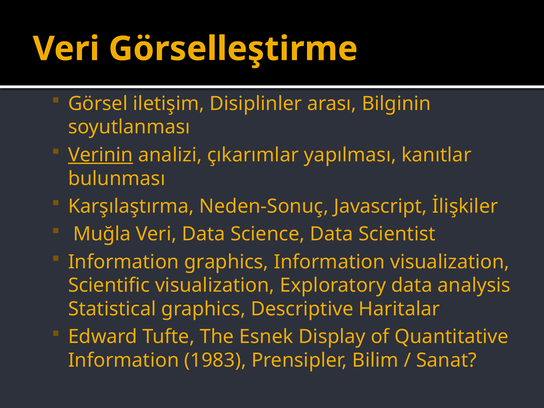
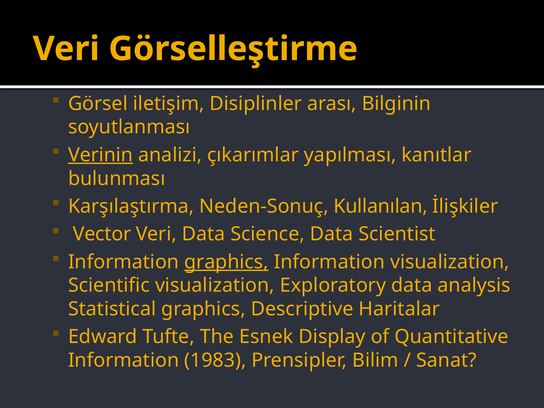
Javascript: Javascript -> Kullanılan
Muğla: Muğla -> Vector
graphics at (226, 262) underline: none -> present
